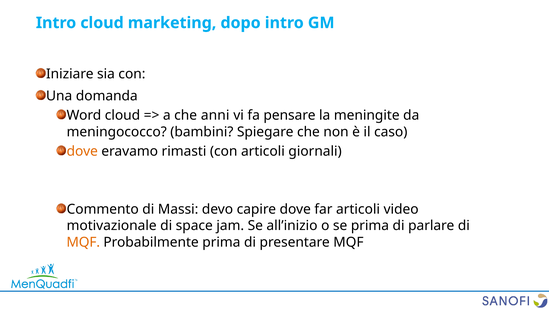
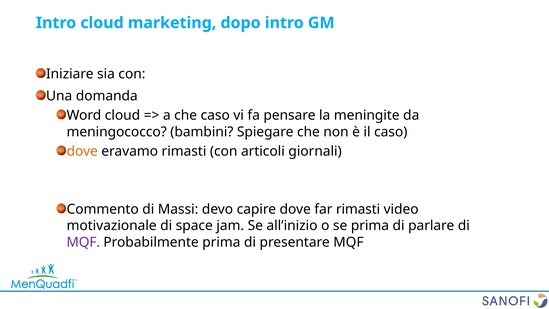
che anni: anni -> caso
far articoli: articoli -> rimasti
MQF at (83, 242) colour: orange -> purple
